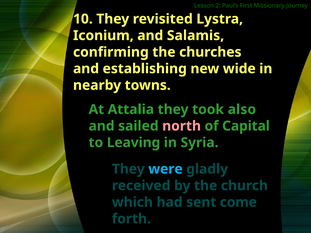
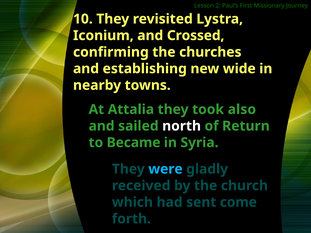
Salamis: Salamis -> Crossed
north colour: pink -> white
Capital: Capital -> Return
Leaving: Leaving -> Became
